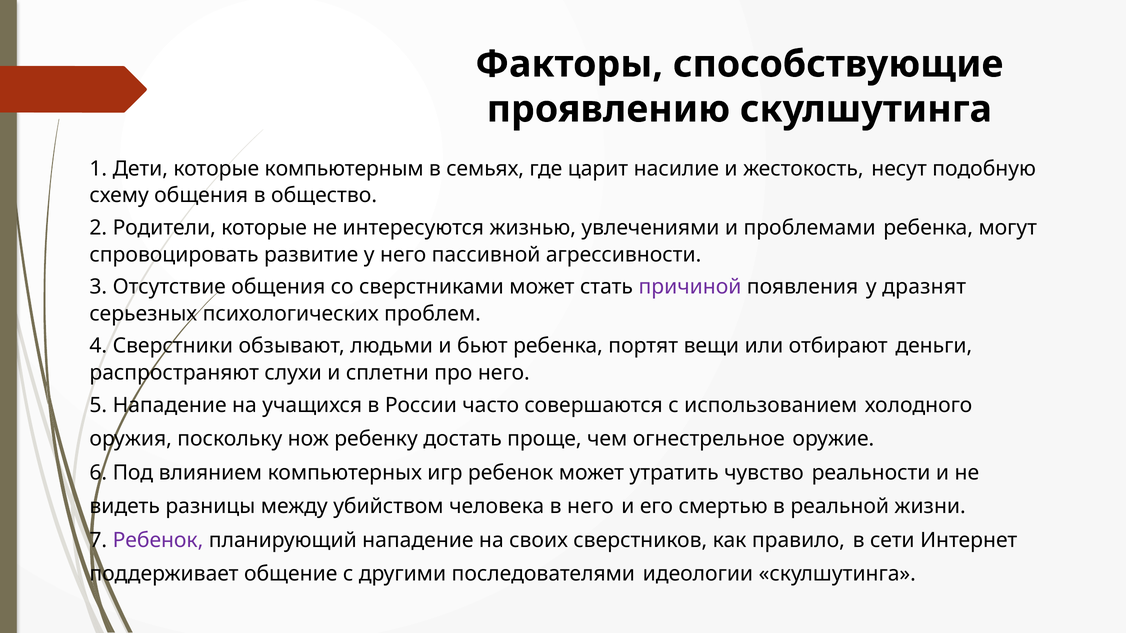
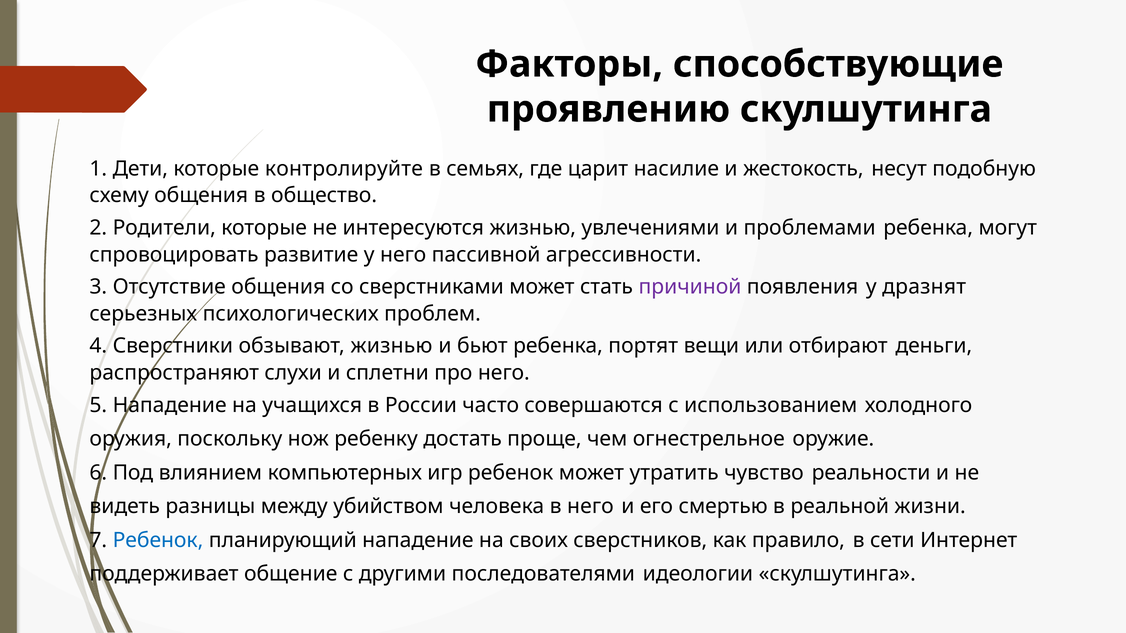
компьютерным: компьютерным -> контролируйте
обзывают людьми: людьми -> жизнью
Ребенок at (158, 540) colour: purple -> blue
